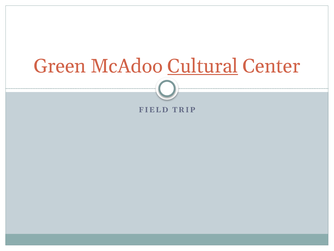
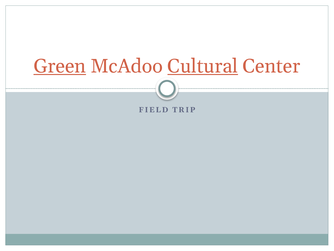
Green underline: none -> present
